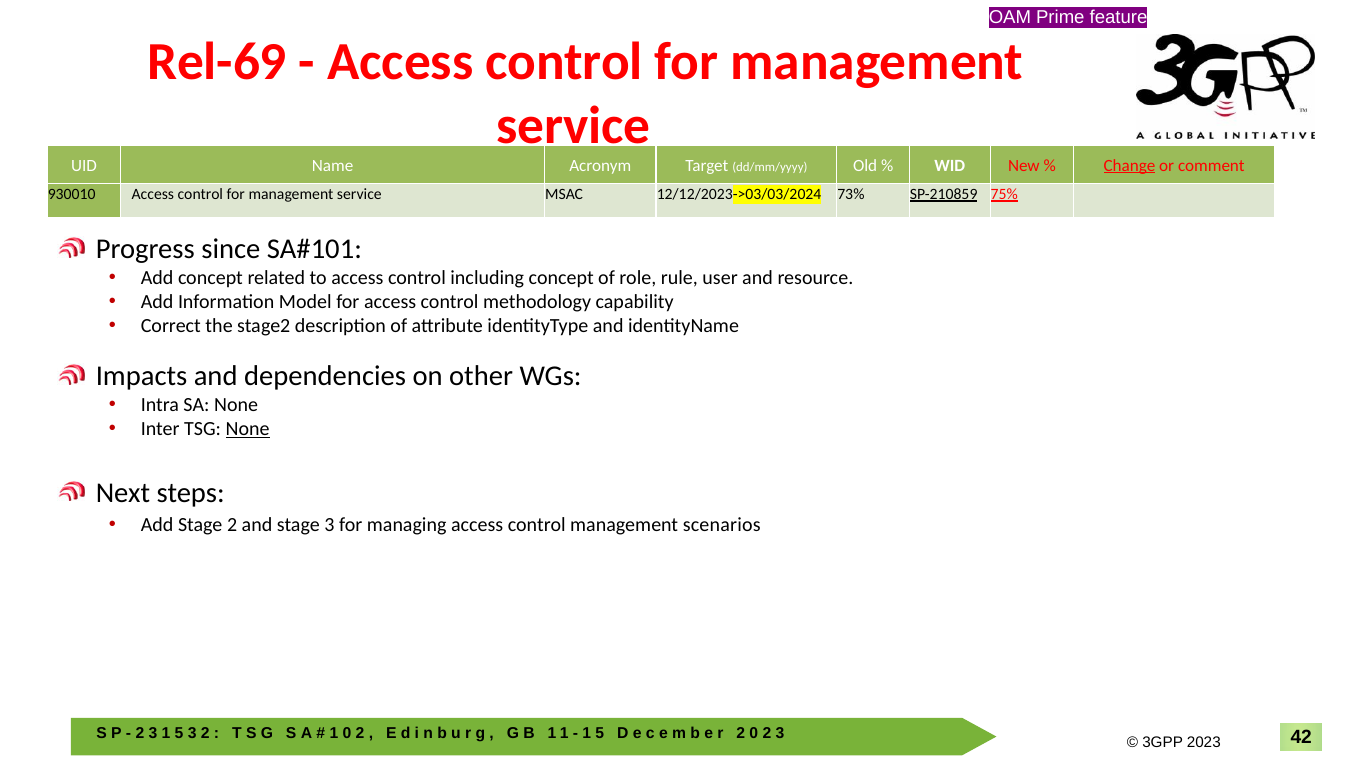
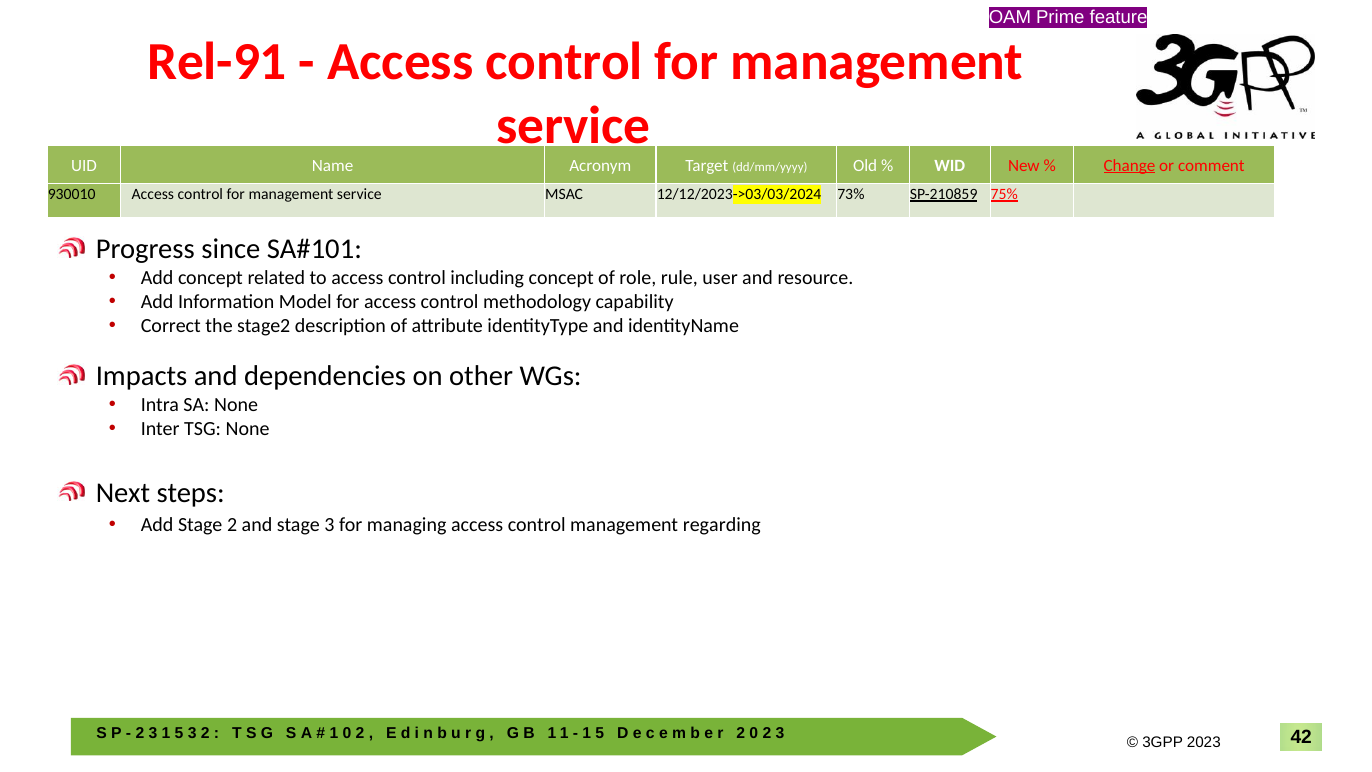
Rel-69: Rel-69 -> Rel-91
None at (248, 429) underline: present -> none
scenarios: scenarios -> regarding
